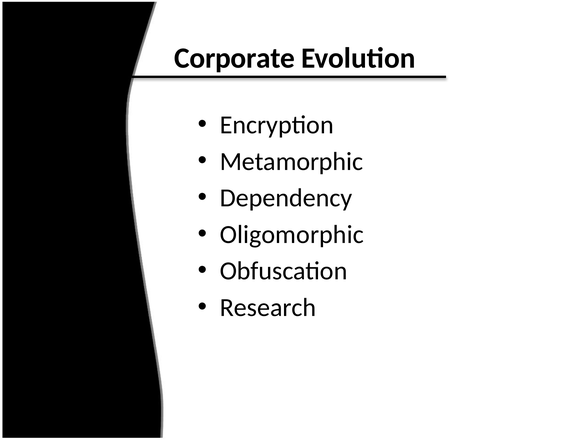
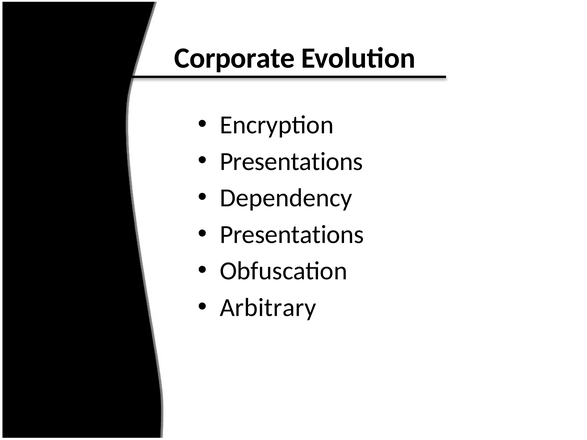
Metamorphic at (291, 162): Metamorphic -> Presentations
Oligomorphic at (292, 235): Oligomorphic -> Presentations
Research: Research -> Arbitrary
